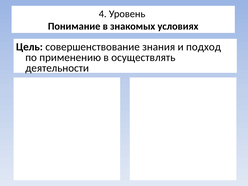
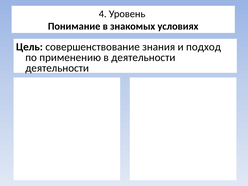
в осуществлять: осуществлять -> деятельности
